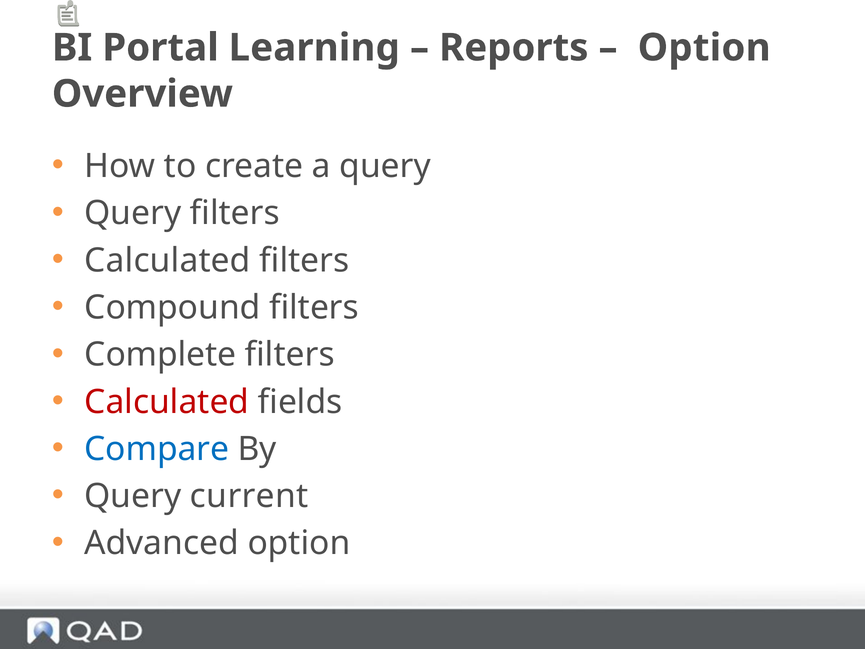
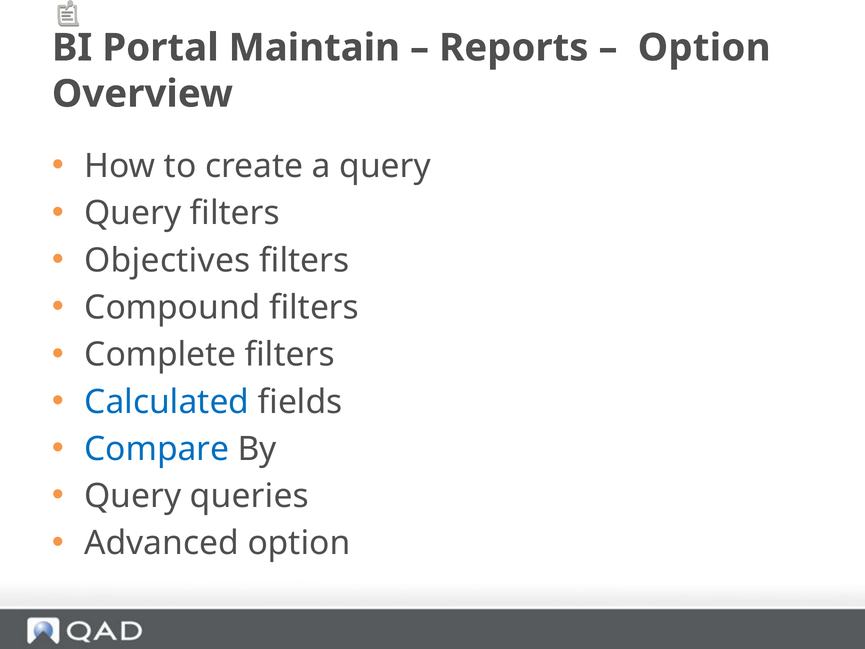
Learning: Learning -> Maintain
Calculated at (167, 260): Calculated -> Objectives
Calculated at (167, 402) colour: red -> blue
current: current -> queries
